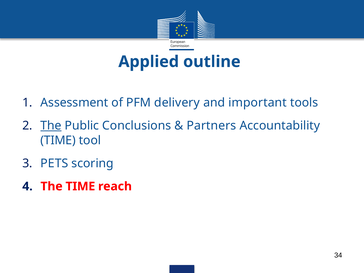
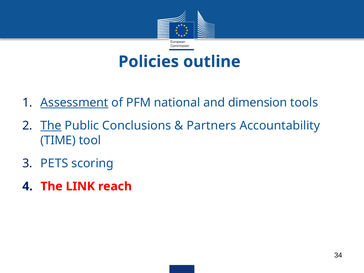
Applied: Applied -> Policies
Assessment underline: none -> present
delivery: delivery -> national
important: important -> dimension
The TIME: TIME -> LINK
